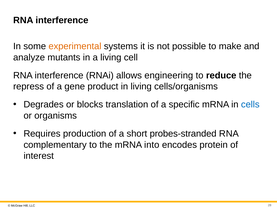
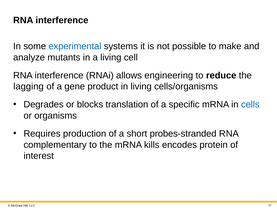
experimental colour: orange -> blue
repress: repress -> lagging
into: into -> kills
